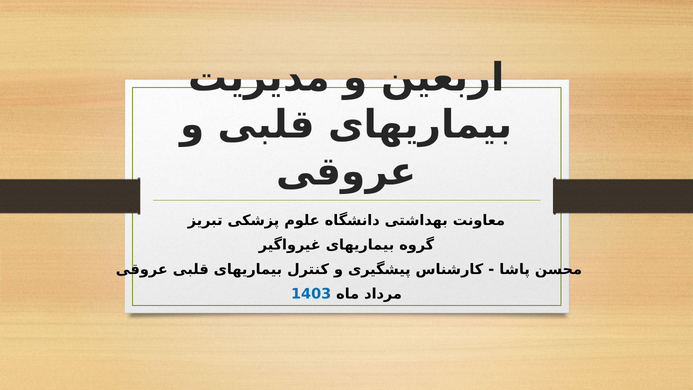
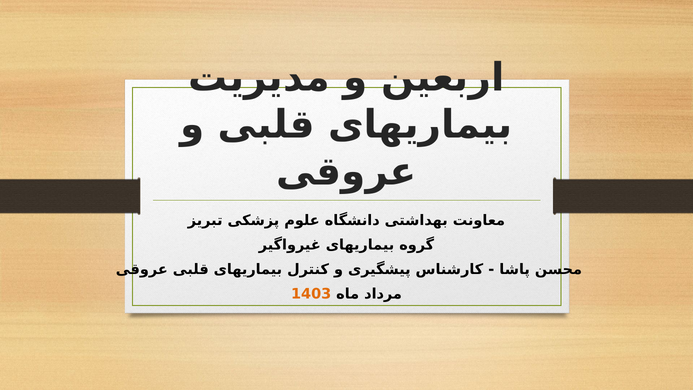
1403 colour: blue -> orange
